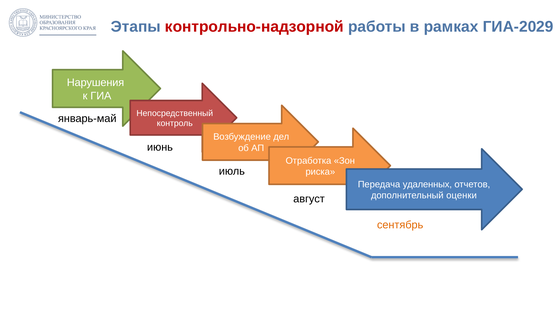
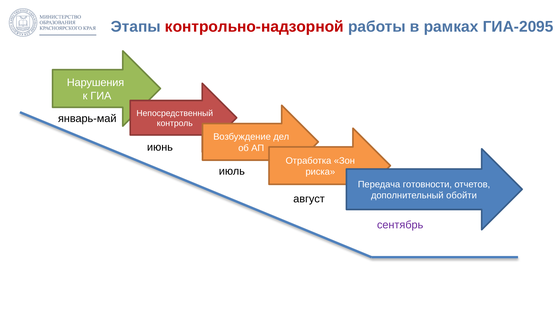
ГИА-2029: ГИА-2029 -> ГИА-2095
удаленных: удаленных -> готовности
оценки: оценки -> обойти
сентябрь colour: orange -> purple
